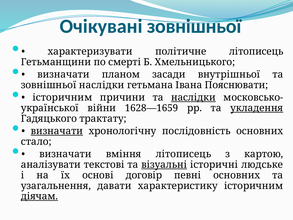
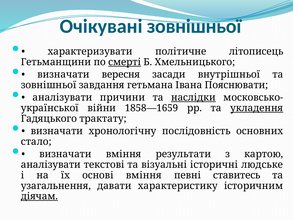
смерті underline: none -> present
планом: планом -> вересня
зовнішньої наслідки: наслідки -> завдання
історичним at (62, 97): історичним -> аналізувати
1628—1659: 1628—1659 -> 1858—1659
визначати at (57, 131) underline: present -> none
вміння літописець: літописець -> результати
візуальні underline: present -> none
основі договір: договір -> вміння
певні основних: основних -> ставитесь
